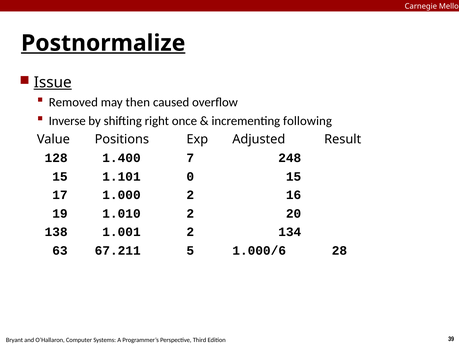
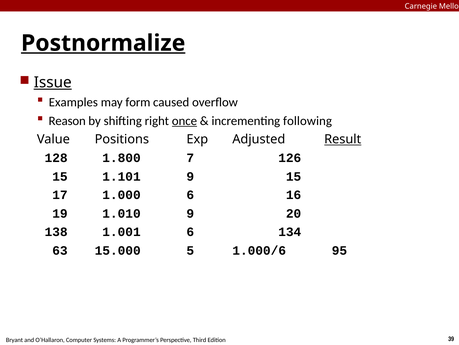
Removed: Removed -> Examples
then: then -> form
Inverse: Inverse -> Reason
once underline: none -> present
Result underline: none -> present
1.400: 1.400 -> 1.800
248: 248 -> 126
1.101 0: 0 -> 9
1.000 2: 2 -> 6
1.010 2: 2 -> 9
1.001 2: 2 -> 6
67.211: 67.211 -> 15.000
28: 28 -> 95
